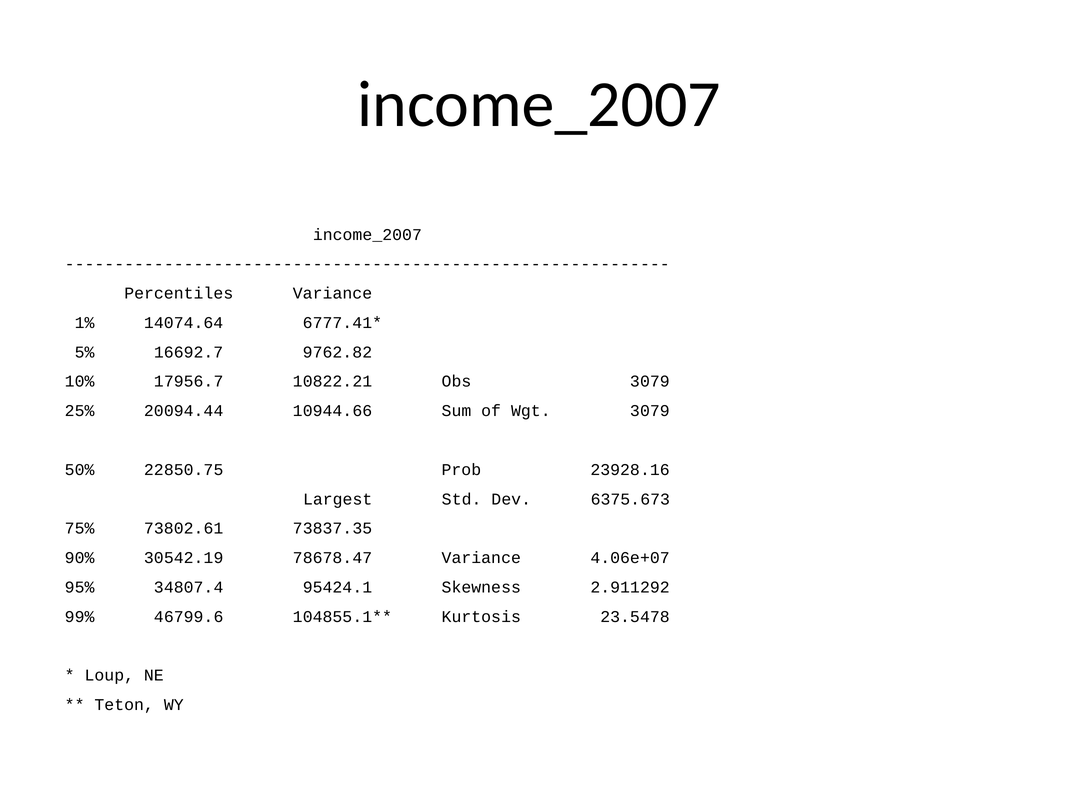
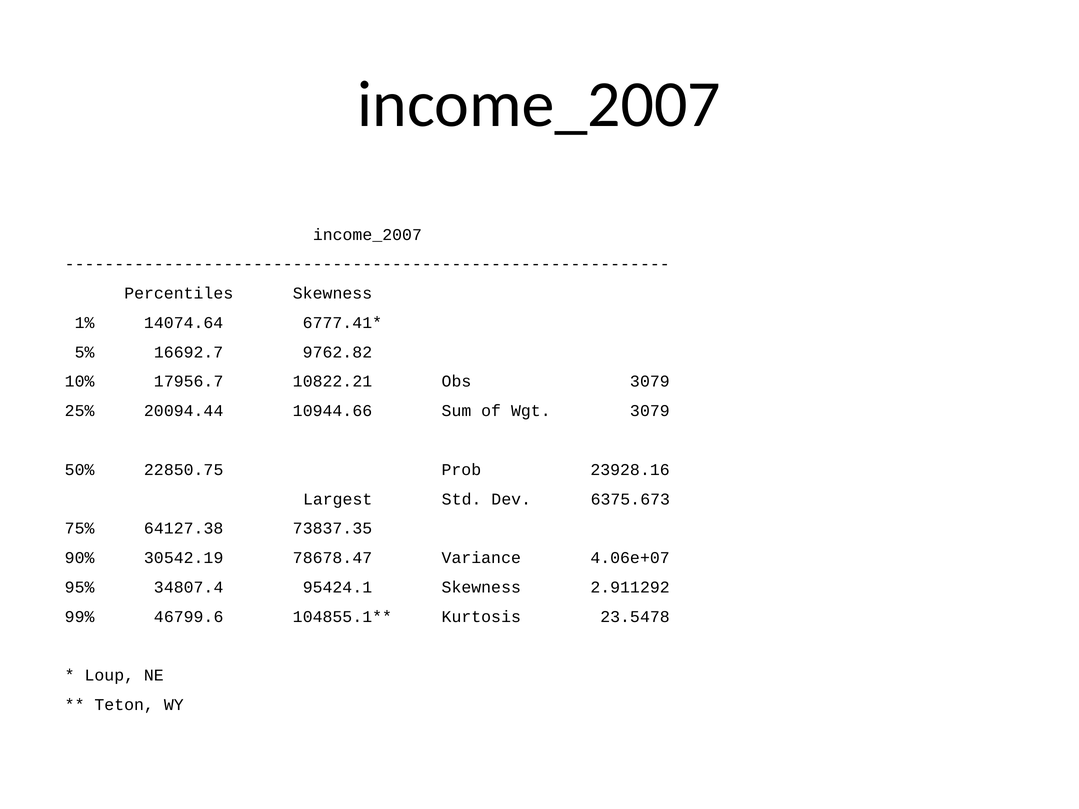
Percentiles Variance: Variance -> Skewness
73802.61: 73802.61 -> 64127.38
